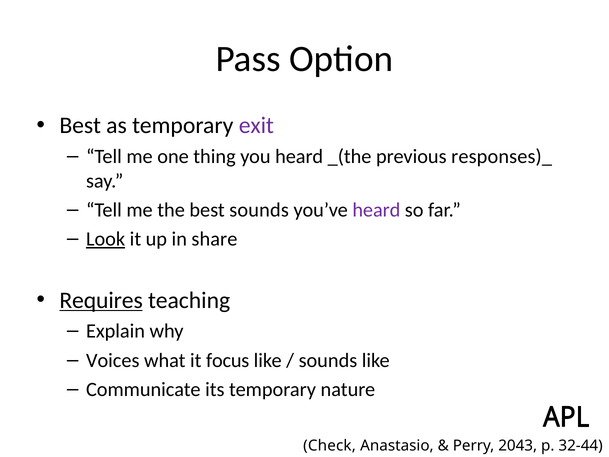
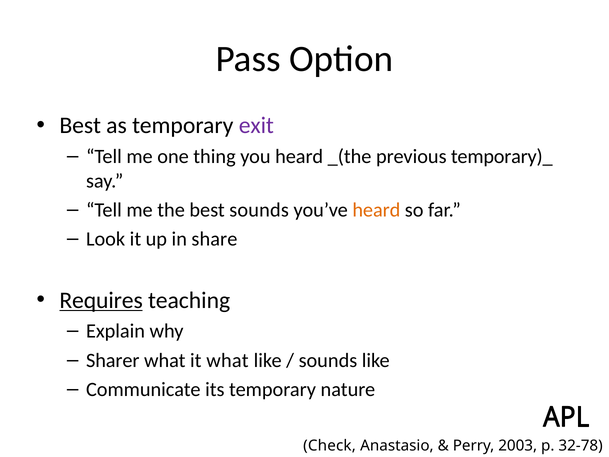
responses)_: responses)_ -> temporary)_
heard at (376, 210) colour: purple -> orange
Look underline: present -> none
Voices: Voices -> Sharer
it focus: focus -> what
2043: 2043 -> 2003
32-44: 32-44 -> 32-78
